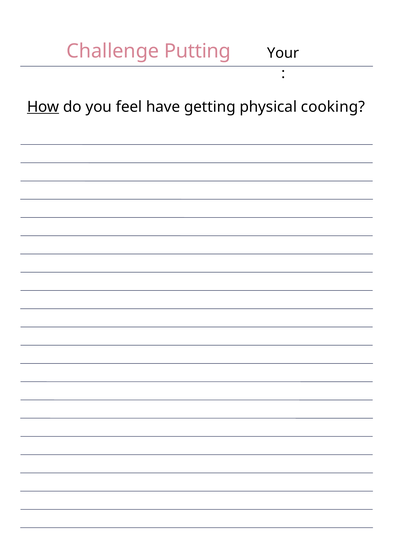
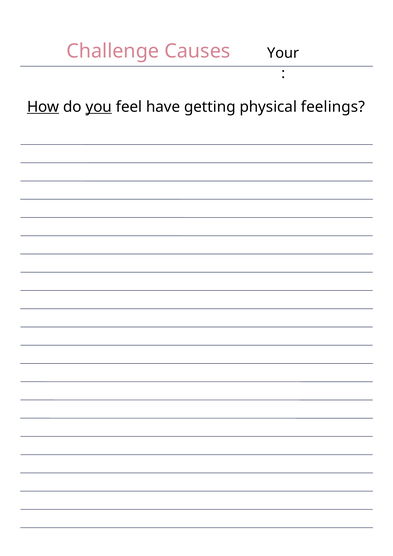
Putting: Putting -> Causes
you underline: none -> present
cooking: cooking -> feelings
